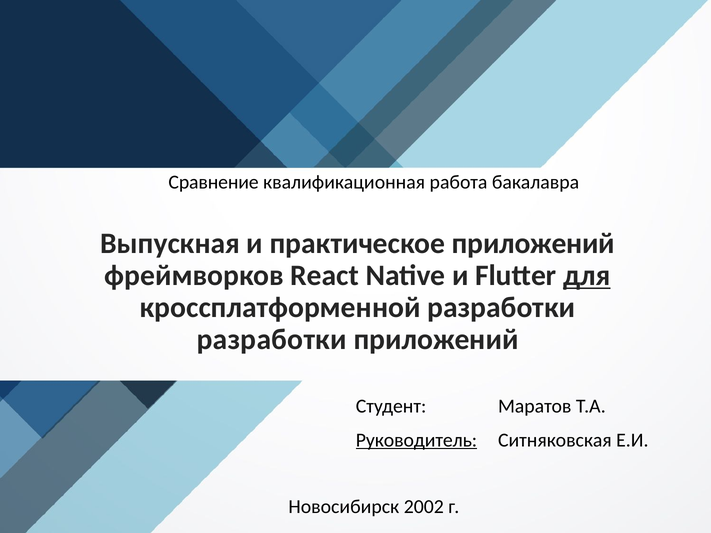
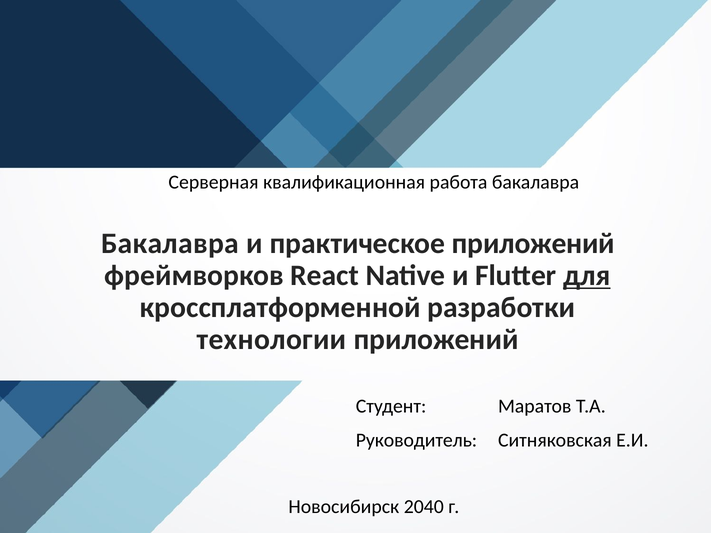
Сравнение: Сравнение -> Серверная
Выпускная at (170, 244): Выпускная -> Бакалавра
разработки at (272, 340): разработки -> технологии
Руководитель underline: present -> none
2002: 2002 -> 2040
